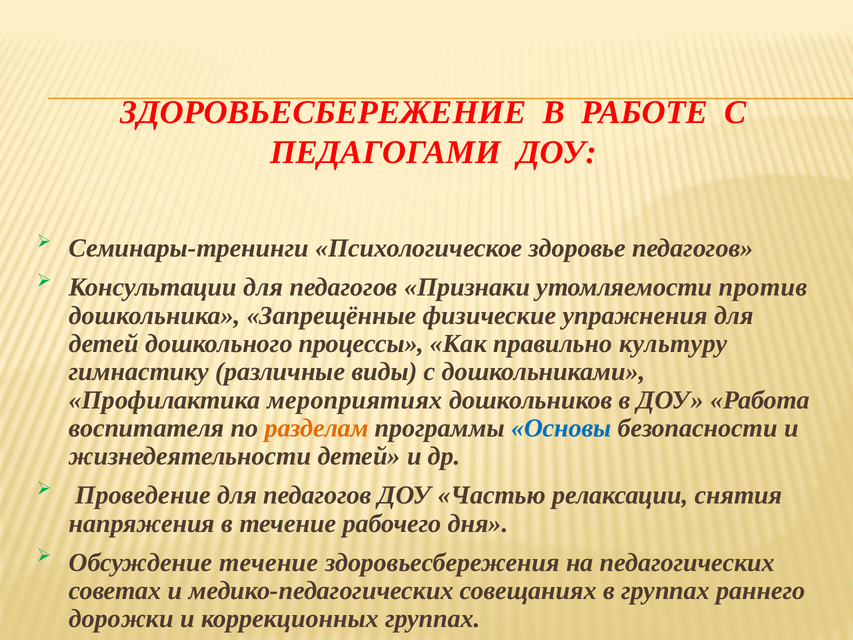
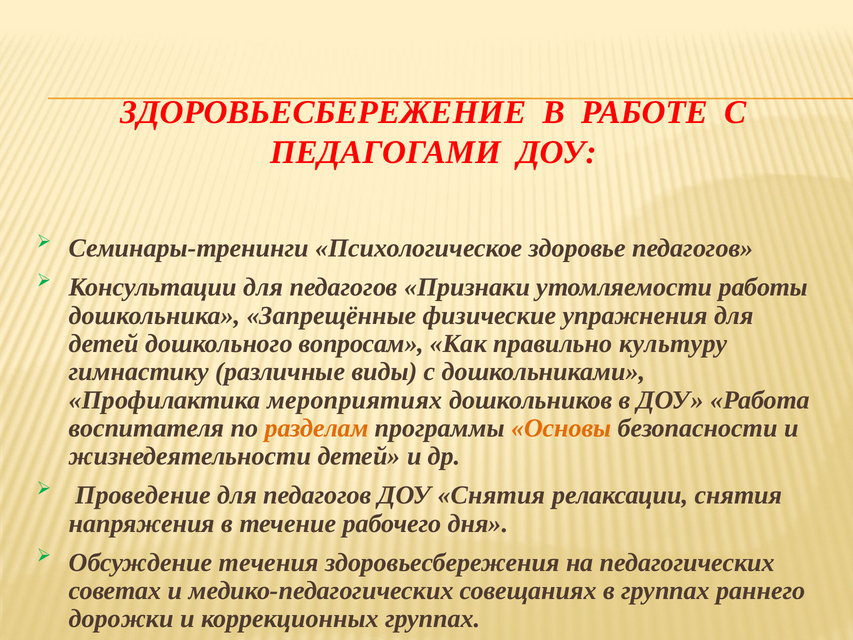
против: против -> работы
процессы: процессы -> вопросам
Основы colour: blue -> orange
ДОУ Частью: Частью -> Снятия
Обсуждение течение: течение -> течения
